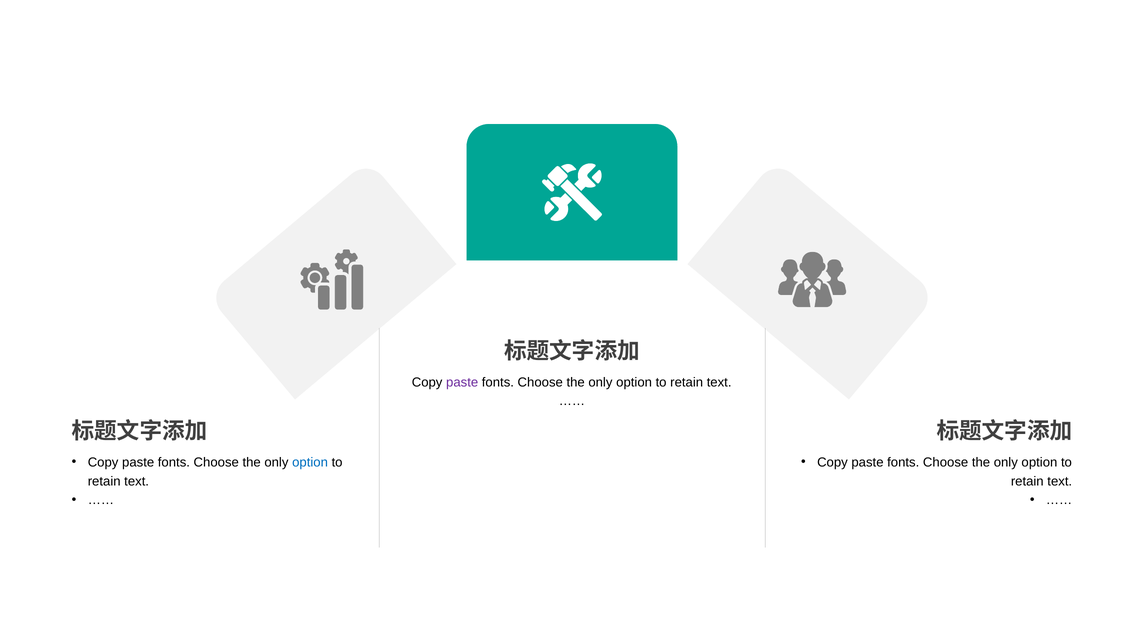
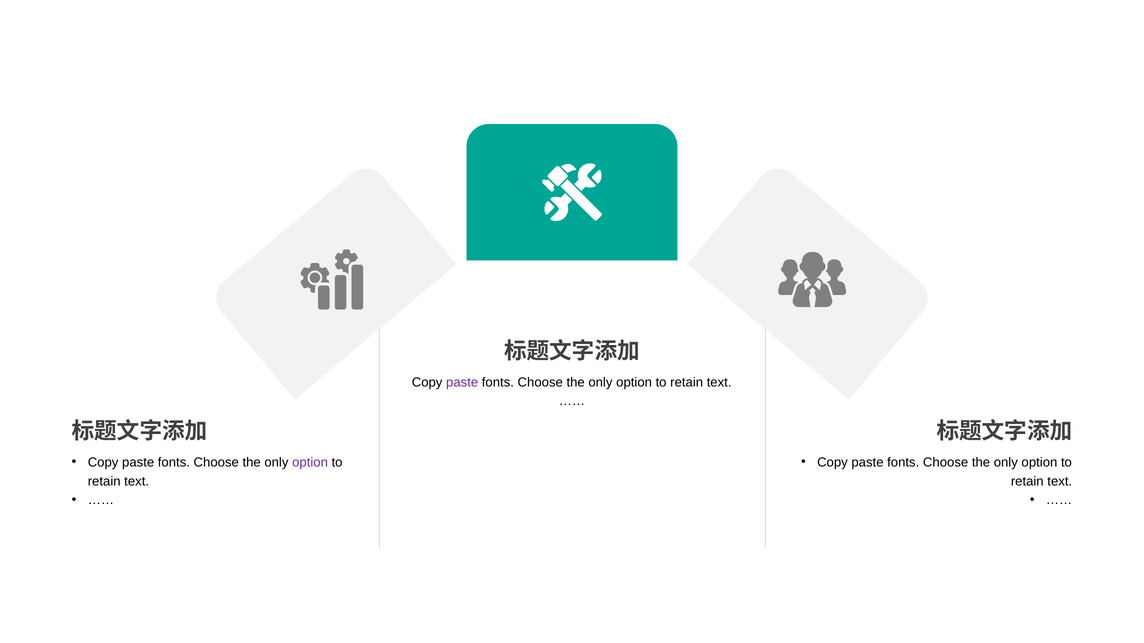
option at (310, 463) colour: blue -> purple
